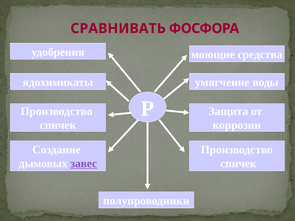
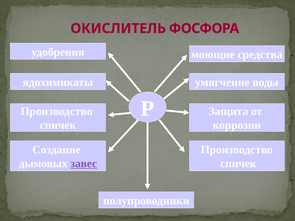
СРАВНИВАТЬ: СРАВНИВАТЬ -> ОКИСЛИТЕЛЬ
